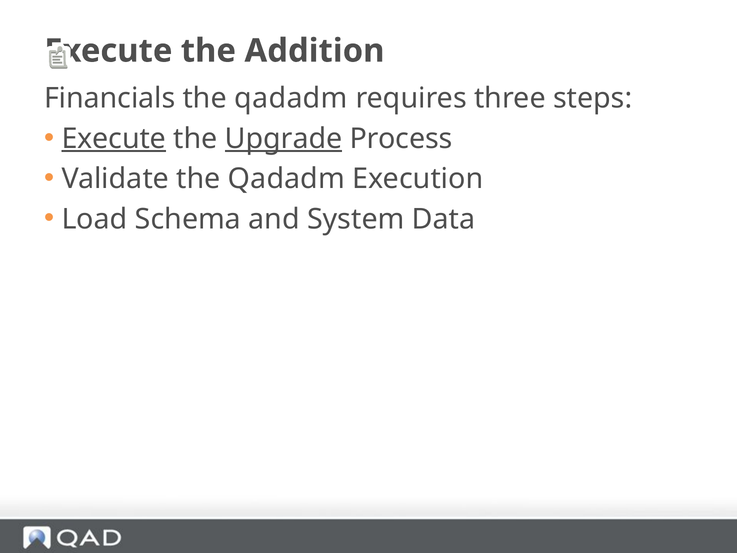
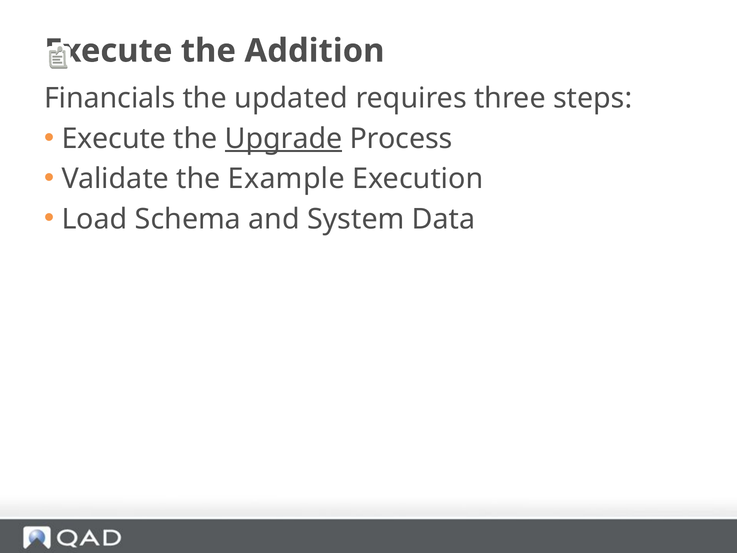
qadadm at (291, 98): qadadm -> updated
Execute at (114, 139) underline: present -> none
Validate the Qadadm: Qadadm -> Example
